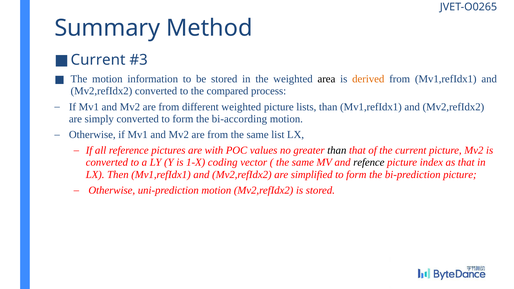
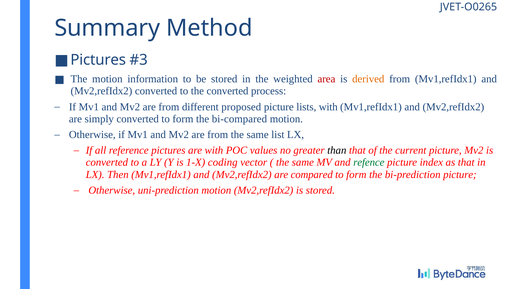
Current at (98, 60): Current -> Pictures
area colour: black -> red
the compared: compared -> converted
different weighted: weighted -> proposed
lists than: than -> with
bi-according: bi-according -> bi-compared
refence colour: black -> green
simplified: simplified -> compared
